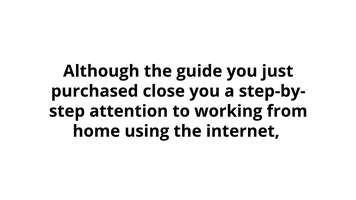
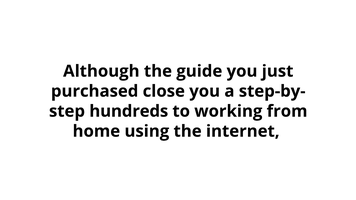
attention: attention -> hundreds
